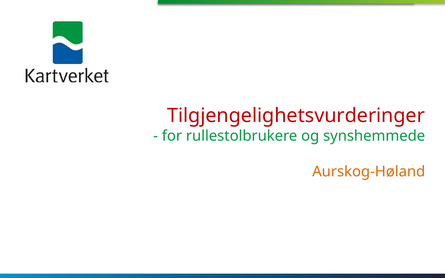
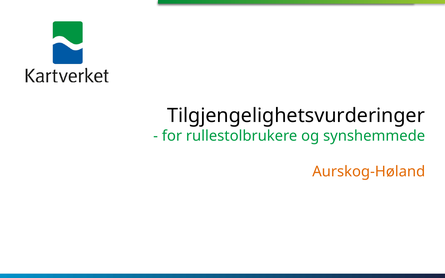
Tilgjengelighetsvurderinger colour: red -> black
